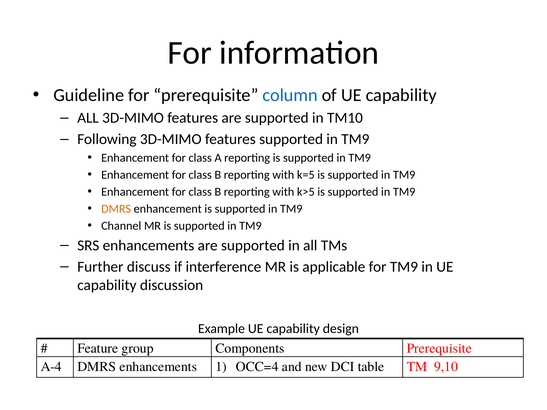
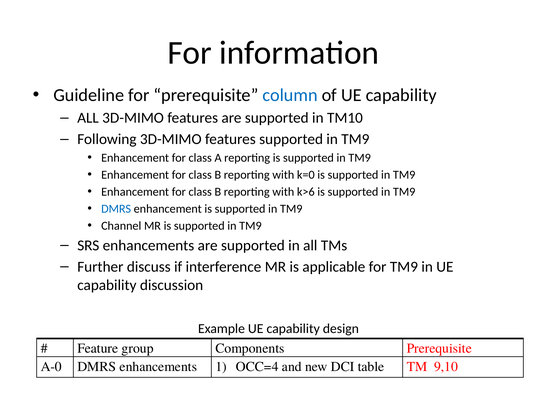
k=5: k=5 -> k=0
k>5: k>5 -> k>6
DMRS at (116, 209) colour: orange -> blue
A-4: A-4 -> A-0
